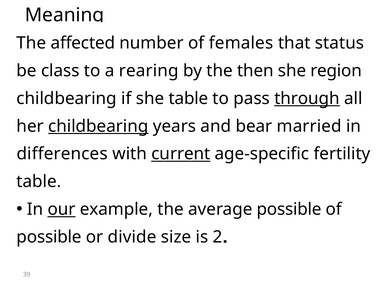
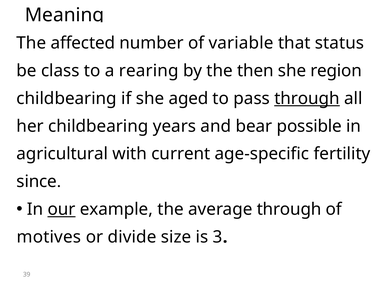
females: females -> variable
she table: table -> aged
childbearing at (98, 126) underline: present -> none
married: married -> possible
differences: differences -> agricultural
current underline: present -> none
table at (37, 182): table -> since
average possible: possible -> through
possible at (49, 237): possible -> motives
2: 2 -> 3
